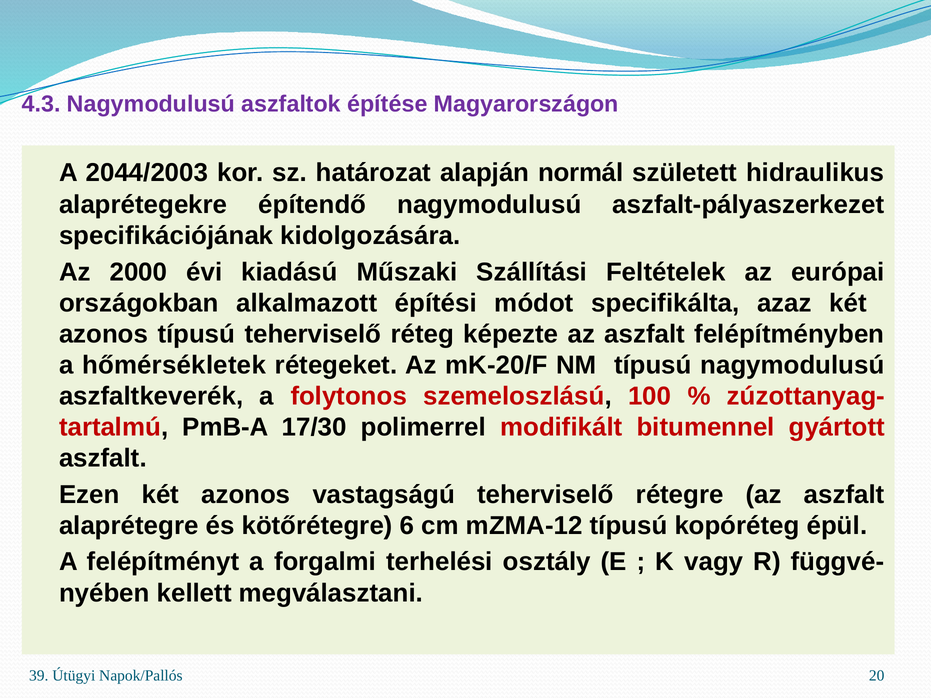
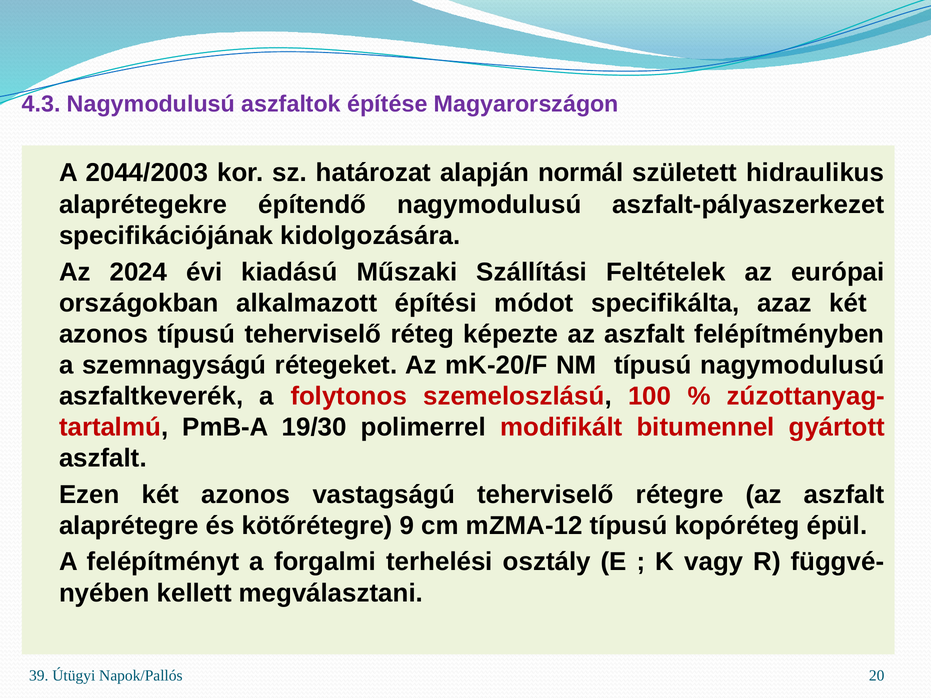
2000: 2000 -> 2024
hőmérsékletek: hőmérsékletek -> szemnagyságú
17/30: 17/30 -> 19/30
6: 6 -> 9
